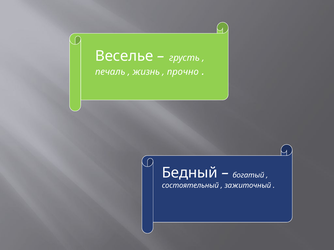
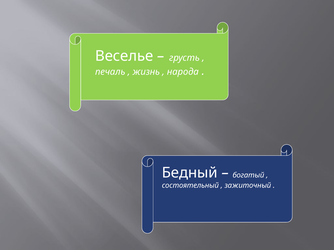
прочно: прочно -> народа
